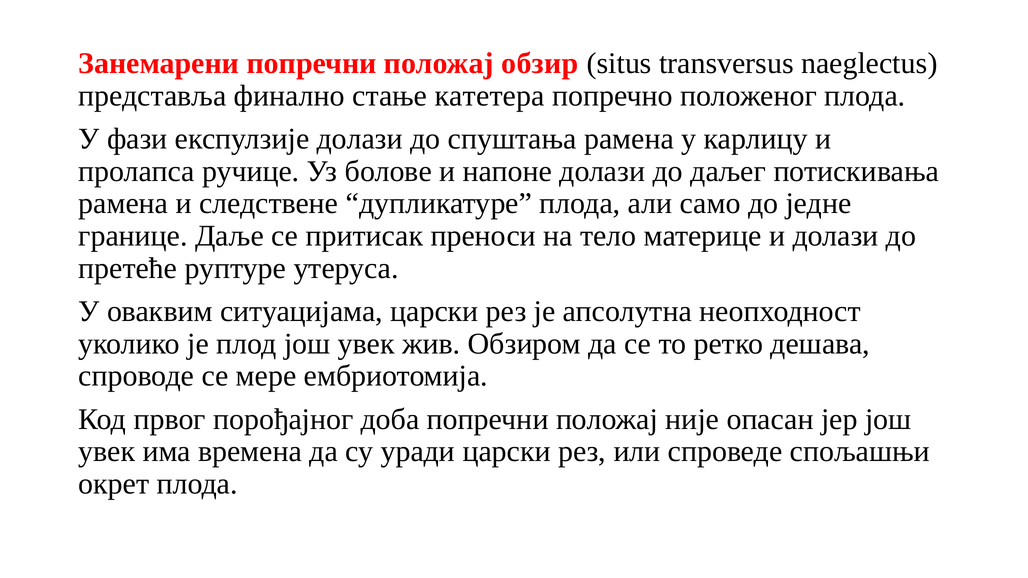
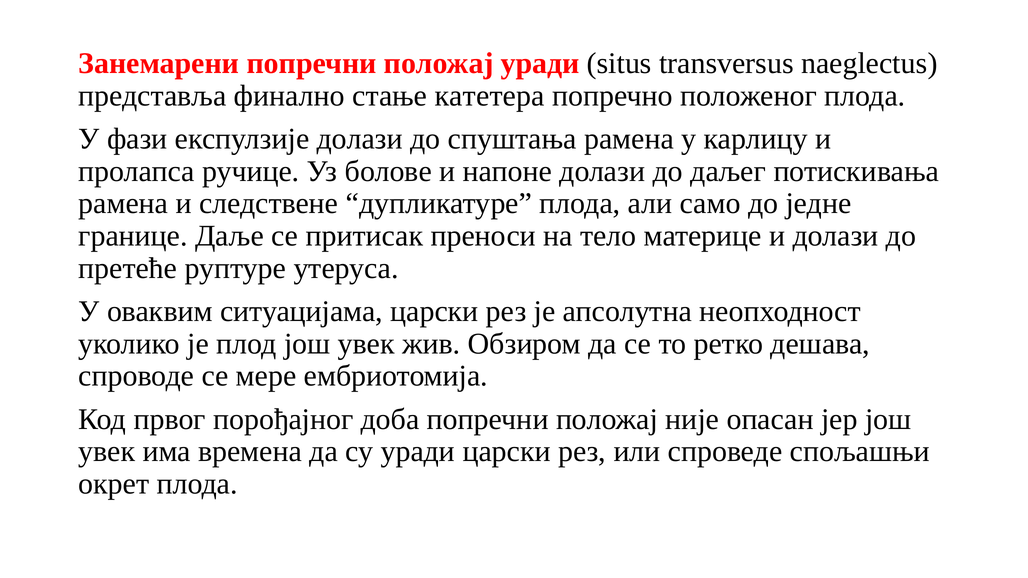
положај обзир: обзир -> уради
